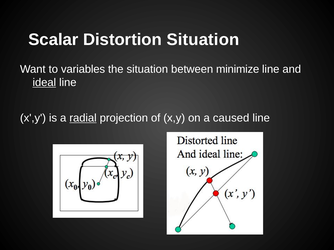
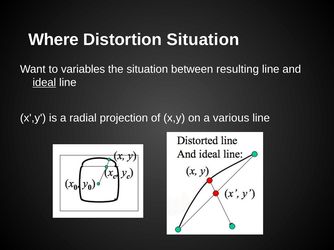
Scalar: Scalar -> Where
minimize: minimize -> resulting
radial underline: present -> none
caused: caused -> various
